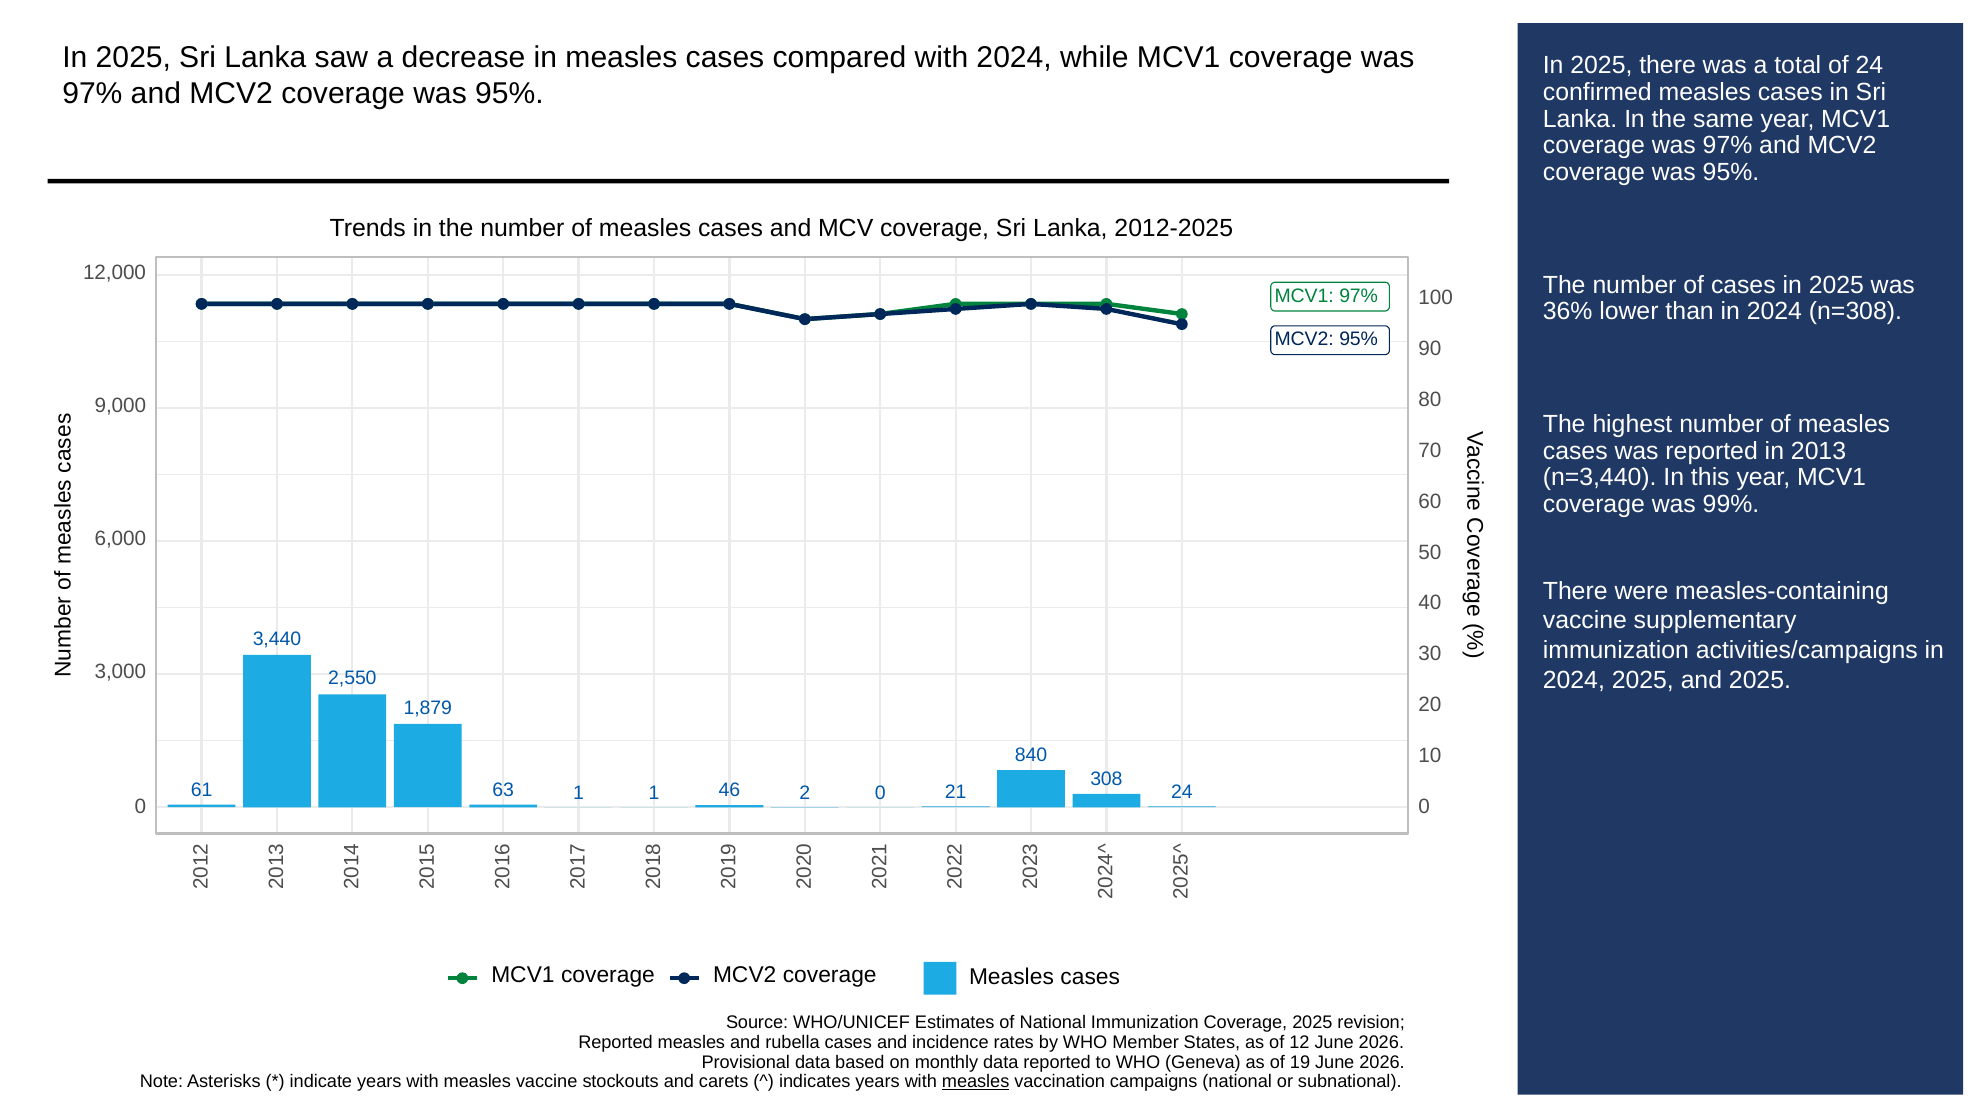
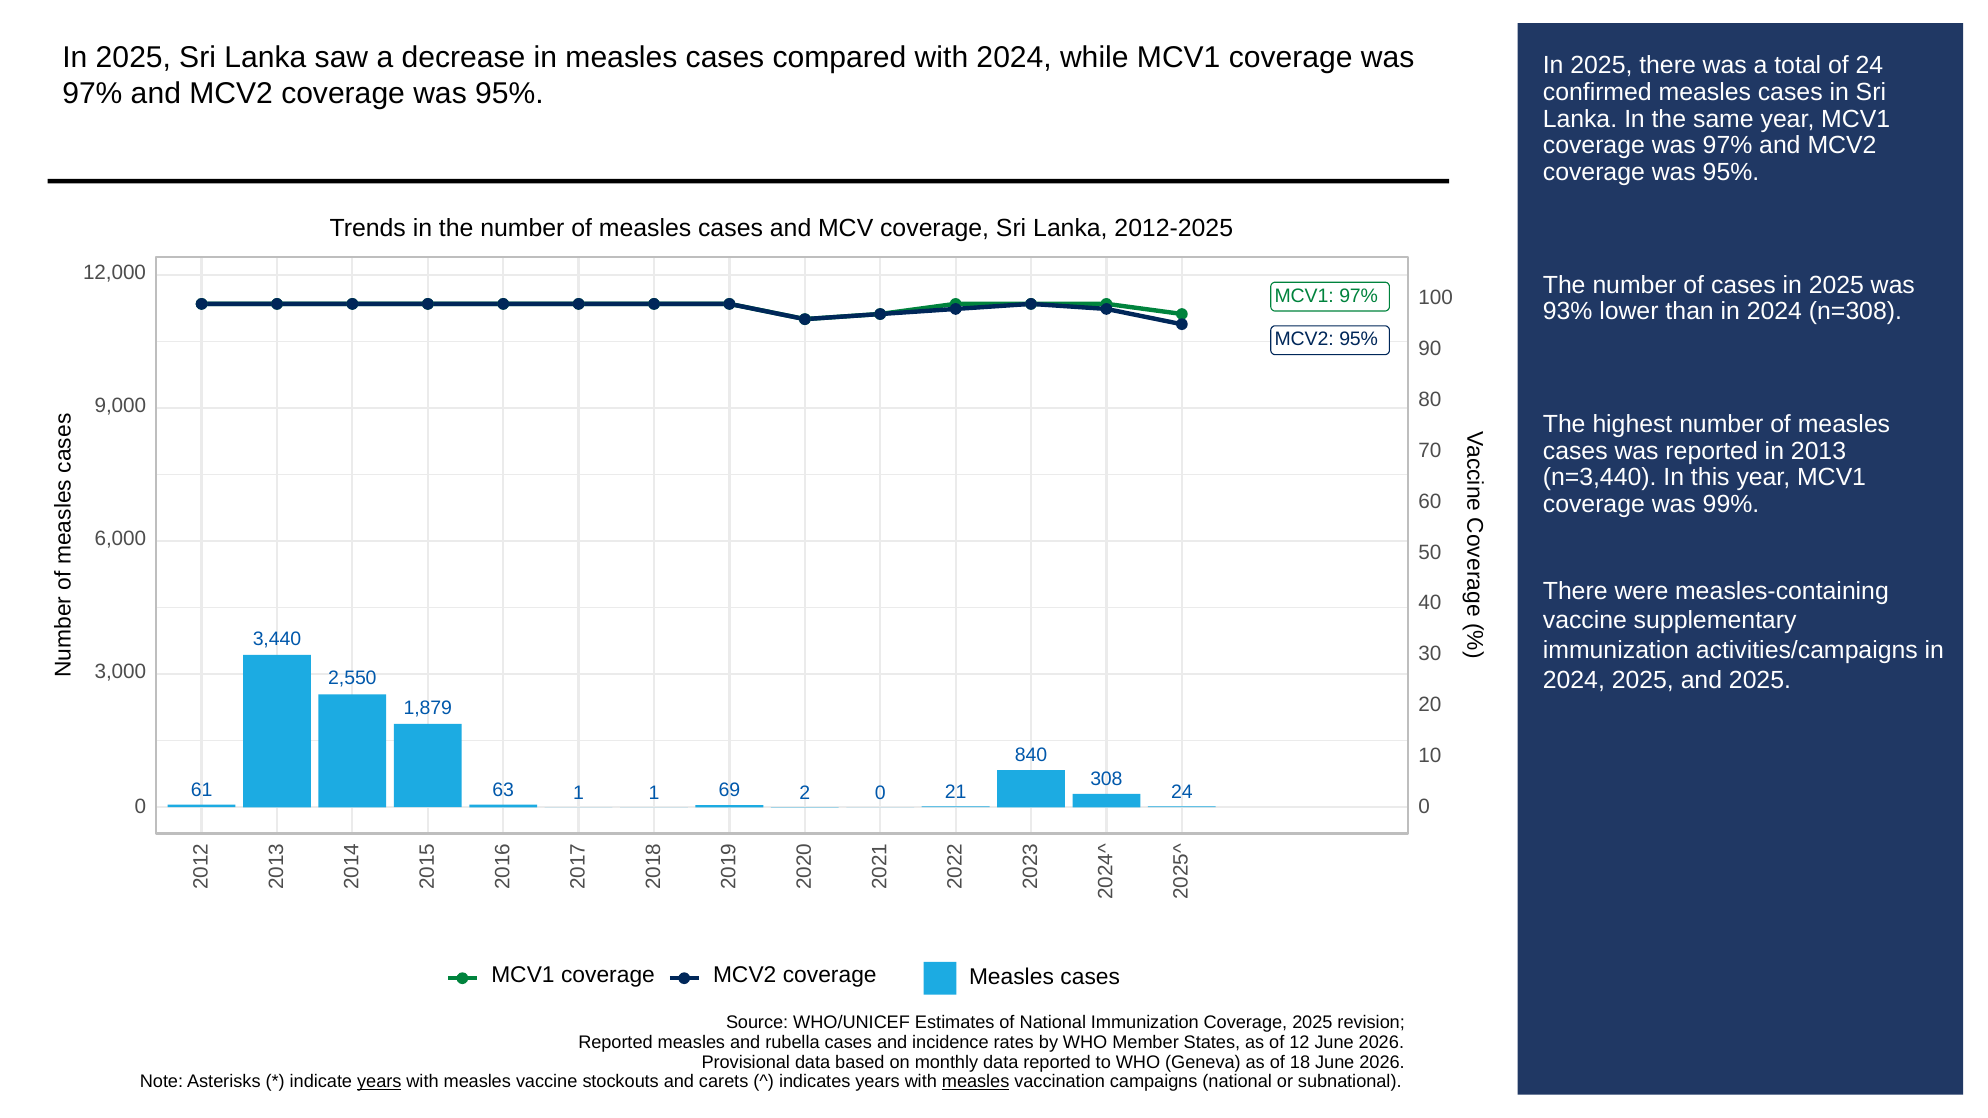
36%: 36% -> 93%
46: 46 -> 69
19: 19 -> 18
years at (379, 1082) underline: none -> present
